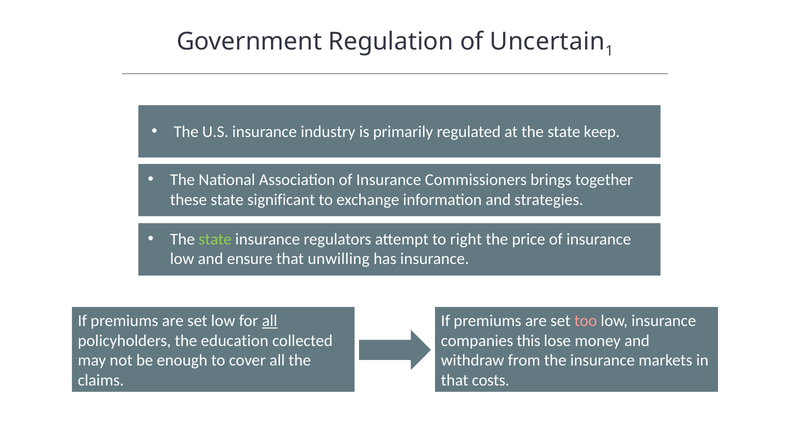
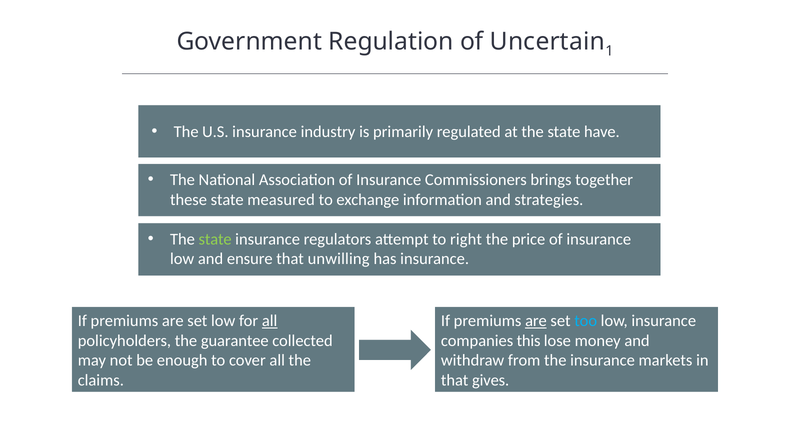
keep: keep -> have
significant: significant -> measured
are at (536, 320) underline: none -> present
too colour: pink -> light blue
education: education -> guarantee
costs: costs -> gives
